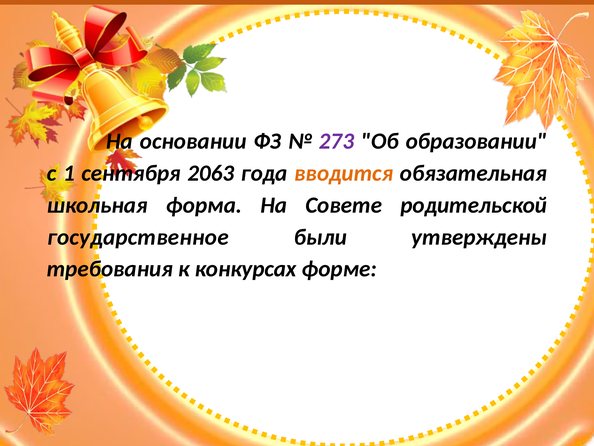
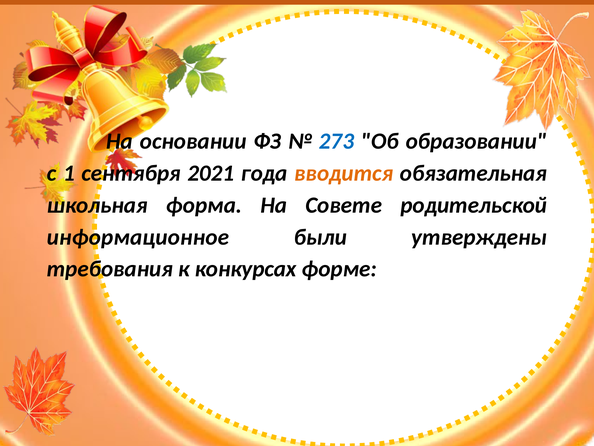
273 colour: purple -> blue
2063: 2063 -> 2021
государственное: государственное -> информационное
